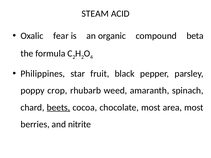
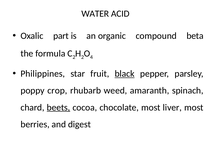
STEAM: STEAM -> WATER
fear: fear -> part
black underline: none -> present
area: area -> liver
nitrite: nitrite -> digest
